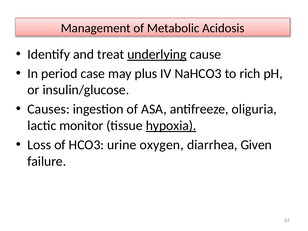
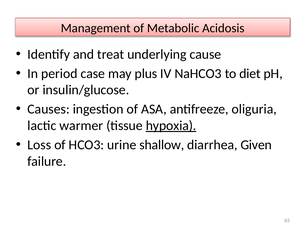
underlying underline: present -> none
rich: rich -> diet
monitor: monitor -> warmer
oxygen: oxygen -> shallow
